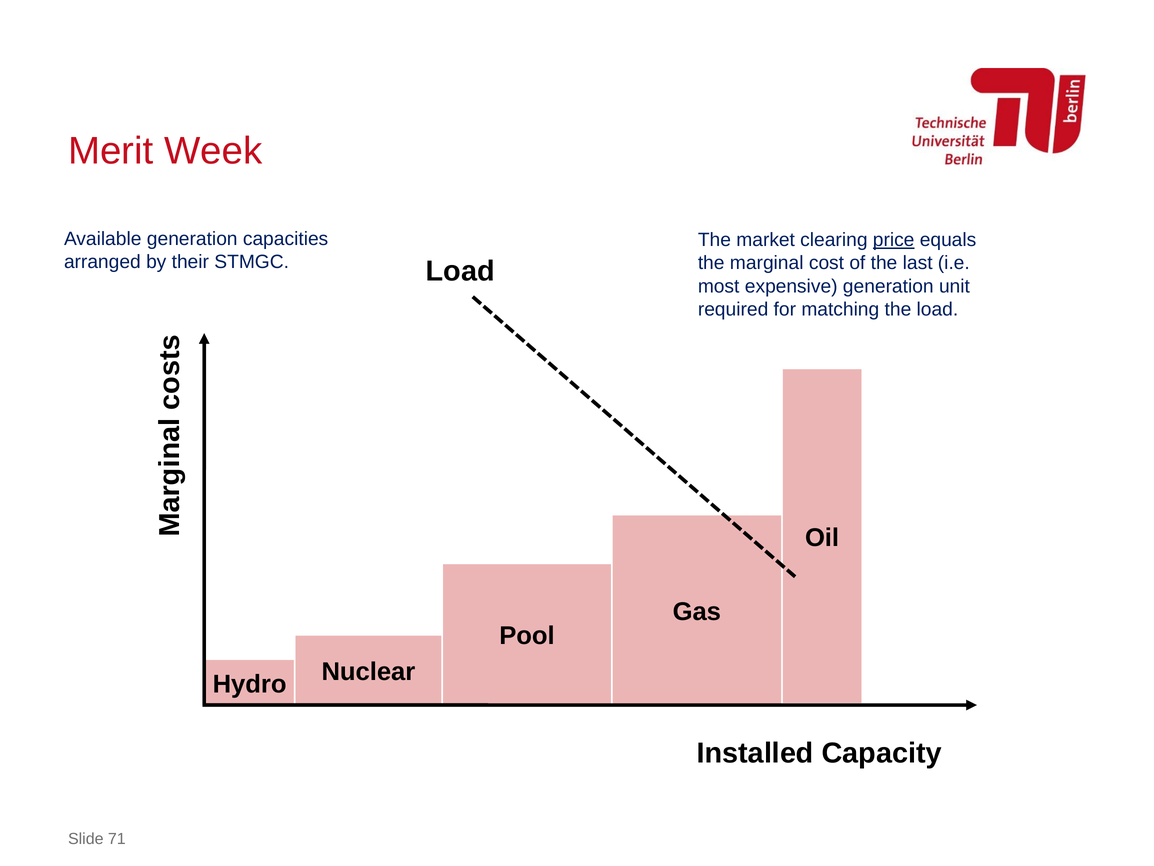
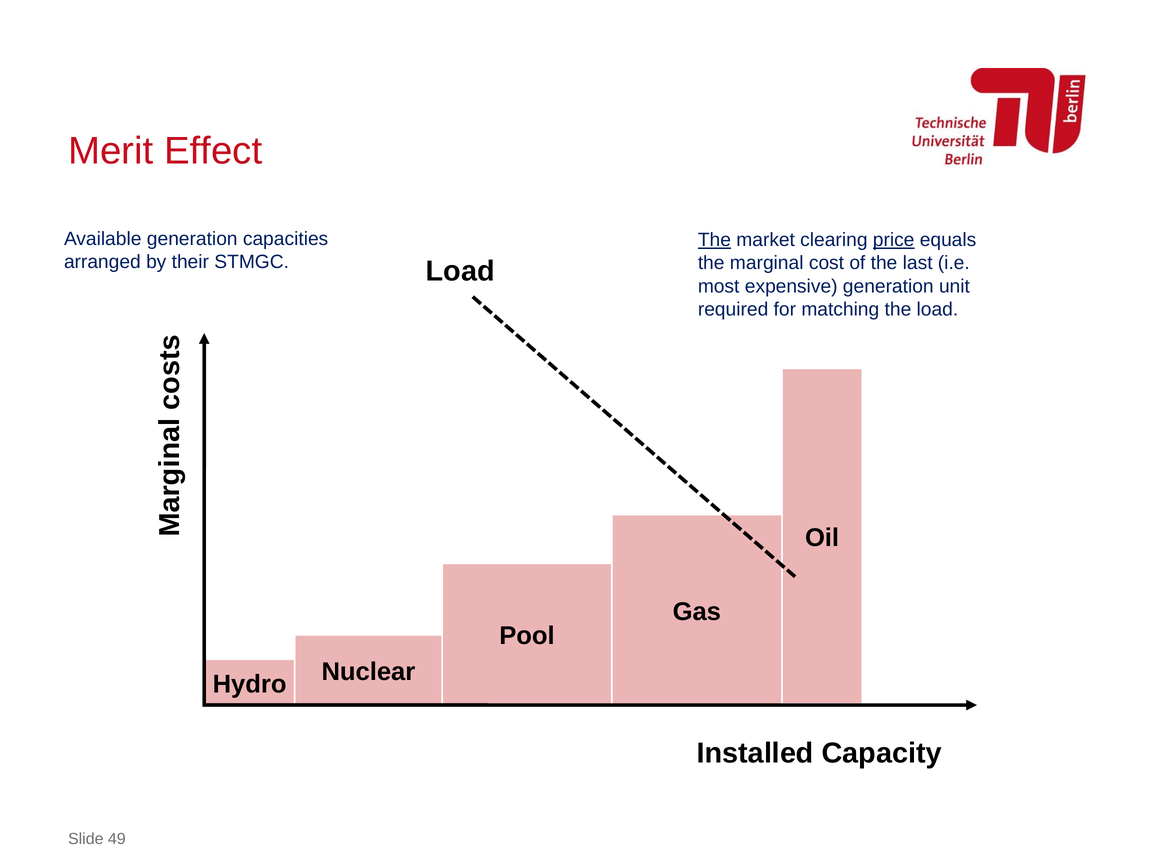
Week: Week -> Effect
The at (714, 240) underline: none -> present
71: 71 -> 49
